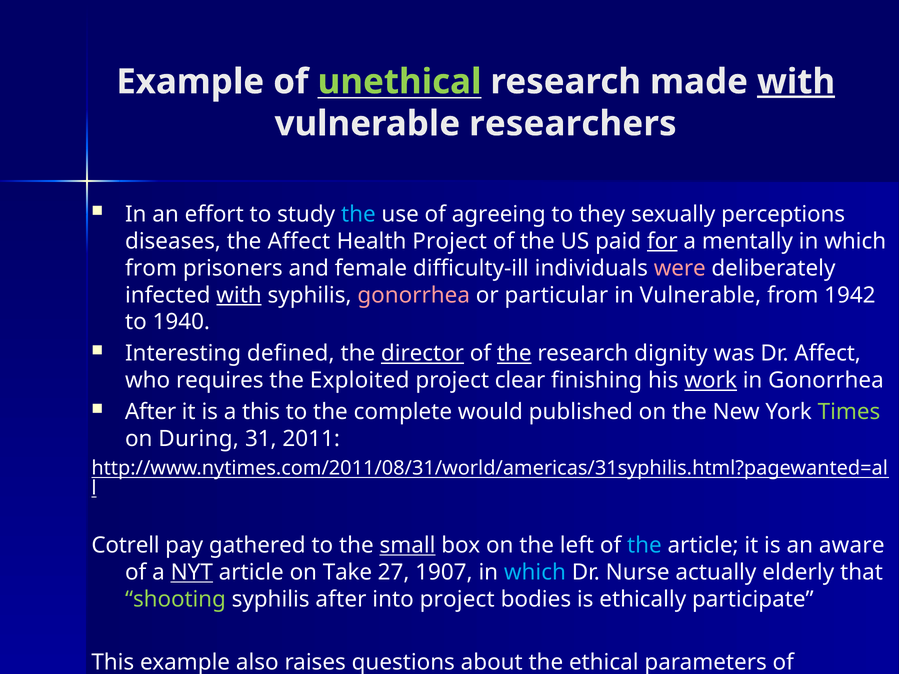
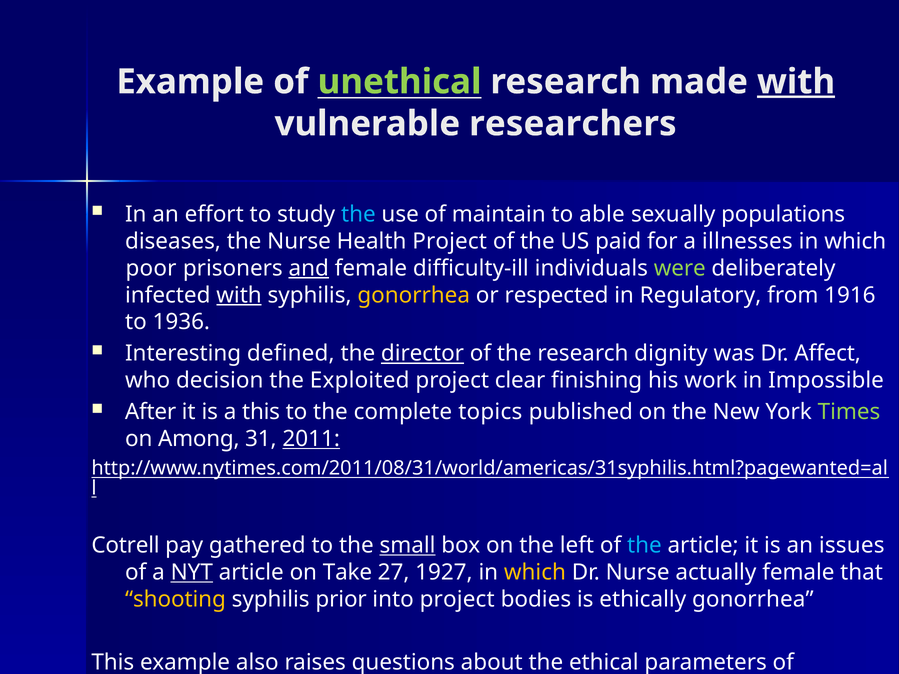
agreeing: agreeing -> maintain
they: they -> able
sexually perceptions: perceptions -> populations
the Affect: Affect -> Nurse
for underline: present -> none
mentally: mentally -> illnesses
from at (151, 268): from -> poor
and underline: none -> present
were colour: pink -> light green
gonorrhea at (414, 295) colour: pink -> yellow
particular: particular -> respected
in Vulnerable: Vulnerable -> Regulatory
1942: 1942 -> 1916
1940: 1940 -> 1936
the at (514, 354) underline: present -> none
requires: requires -> decision
work underline: present -> none
in Gonorrhea: Gonorrhea -> Impossible
would: would -> topics
During: During -> Among
2011 underline: none -> present
aware: aware -> issues
1907: 1907 -> 1927
which at (535, 573) colour: light blue -> yellow
actually elderly: elderly -> female
shooting colour: light green -> yellow
syphilis after: after -> prior
ethically participate: participate -> gonorrhea
